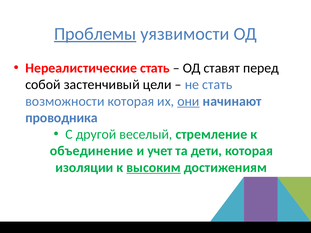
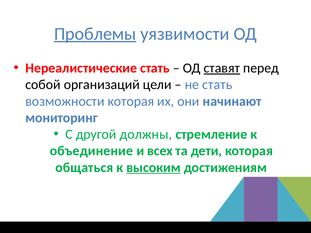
ставят underline: none -> present
застенчивый: застенчивый -> организаций
они underline: present -> none
проводника: проводника -> мониторинг
веселый: веселый -> должны
учет: учет -> всех
изоляции: изоляции -> общаться
